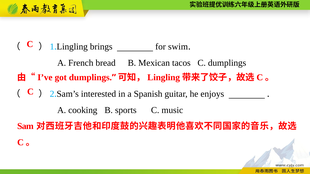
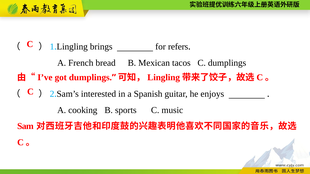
swim: swim -> refers
